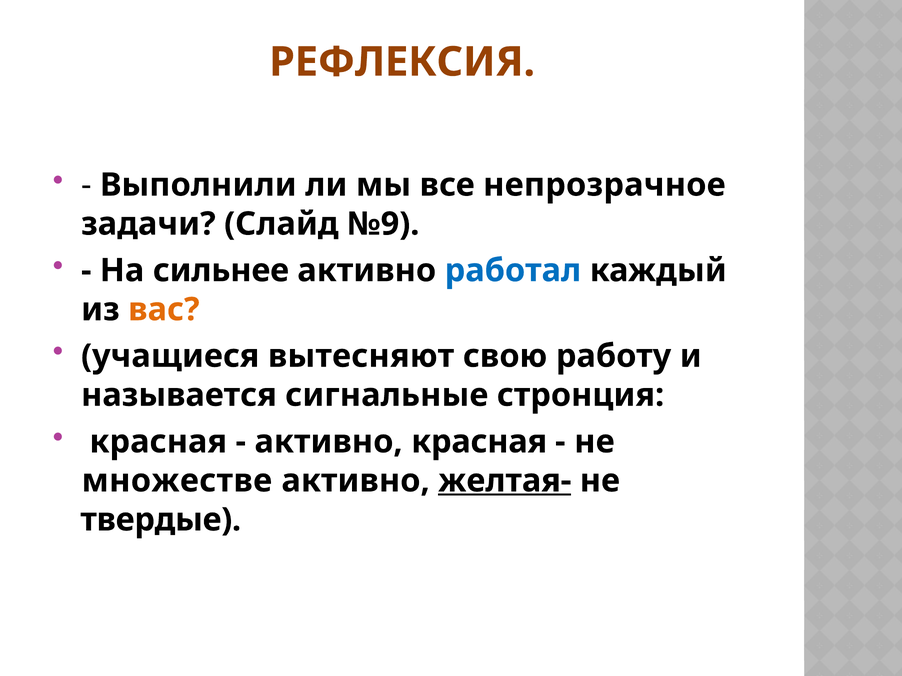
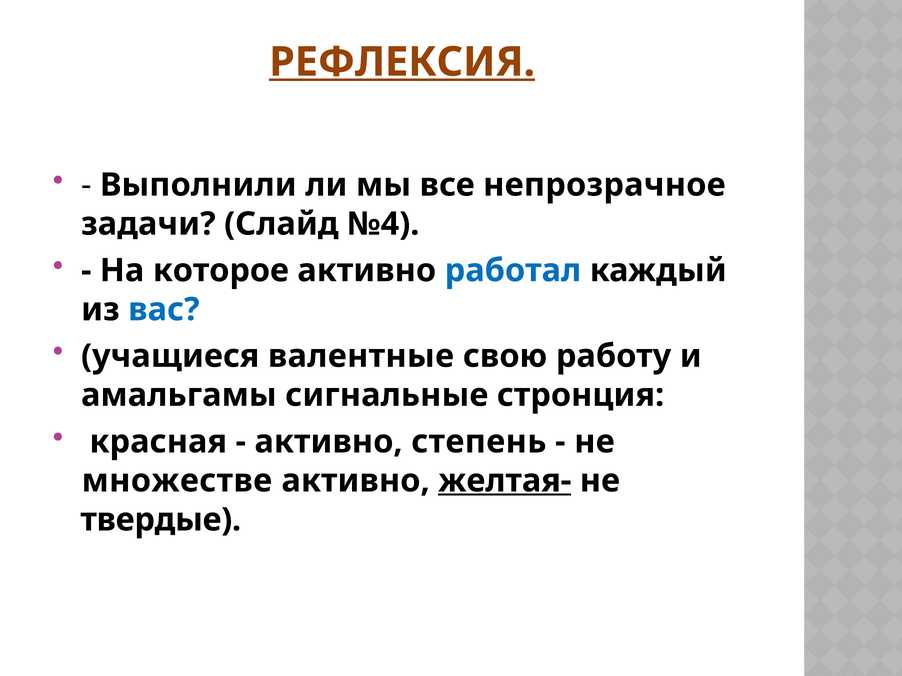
РЕФЛЕКСИЯ underline: none -> present
№9: №9 -> №4
сильнее: сильнее -> которое
вас colour: orange -> blue
вытесняют: вытесняют -> валентные
называется: называется -> амальгамы
активно красная: красная -> степень
